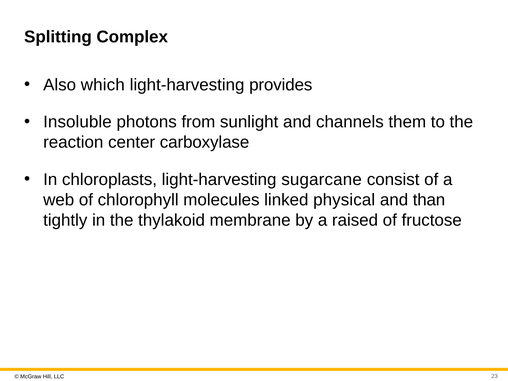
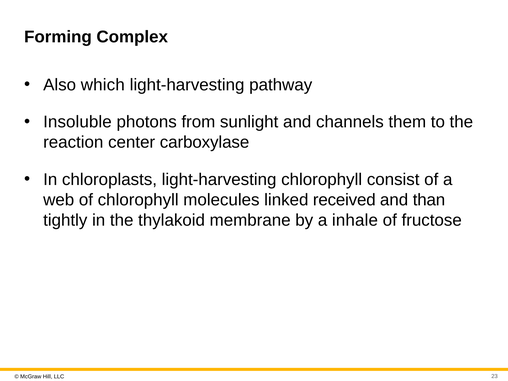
Splitting: Splitting -> Forming
provides: provides -> pathway
light-harvesting sugarcane: sugarcane -> chlorophyll
physical: physical -> received
raised: raised -> inhale
